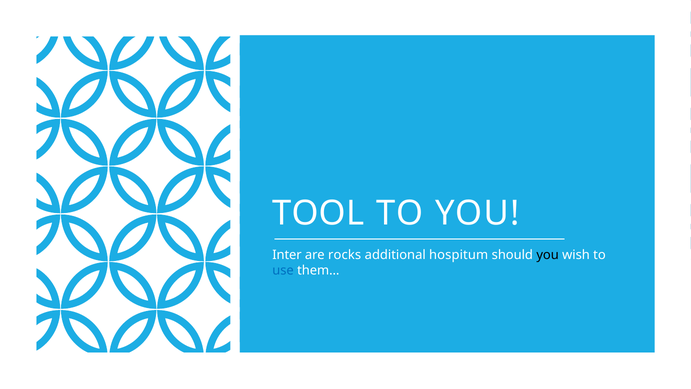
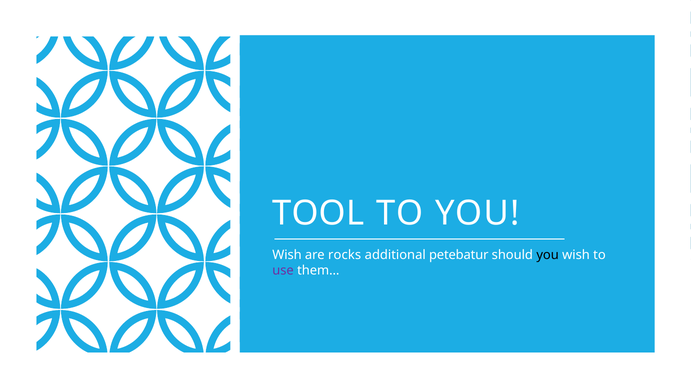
Inter at (287, 255): Inter -> Wish
hospitum: hospitum -> petebatur
use colour: blue -> purple
